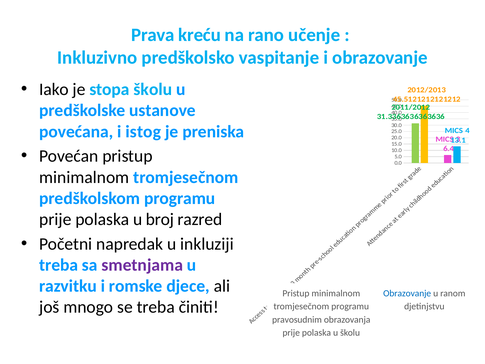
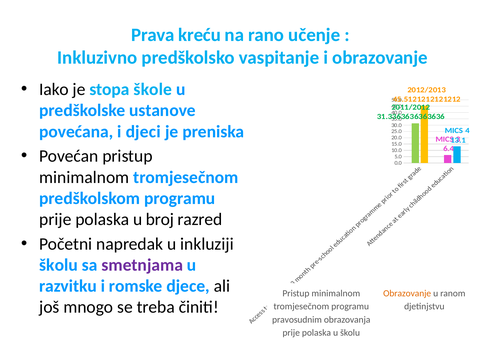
stopa školu: školu -> škole
istog: istog -> djeci
treba at (59, 265): treba -> školu
Obrazovanje at (407, 293) colour: blue -> orange
